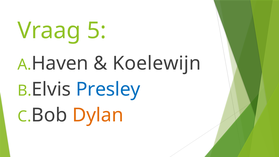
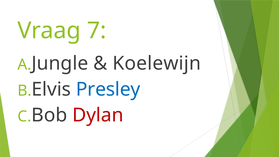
5: 5 -> 7
Haven: Haven -> Jungle
Dylan colour: orange -> red
